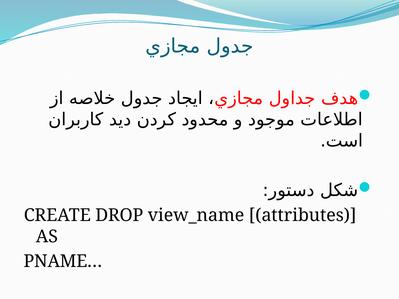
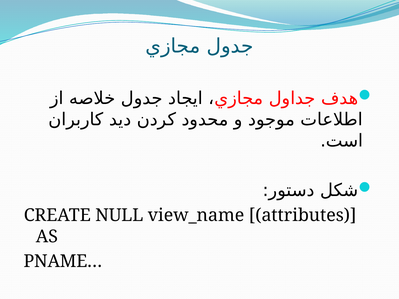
DROP: DROP -> NULL
